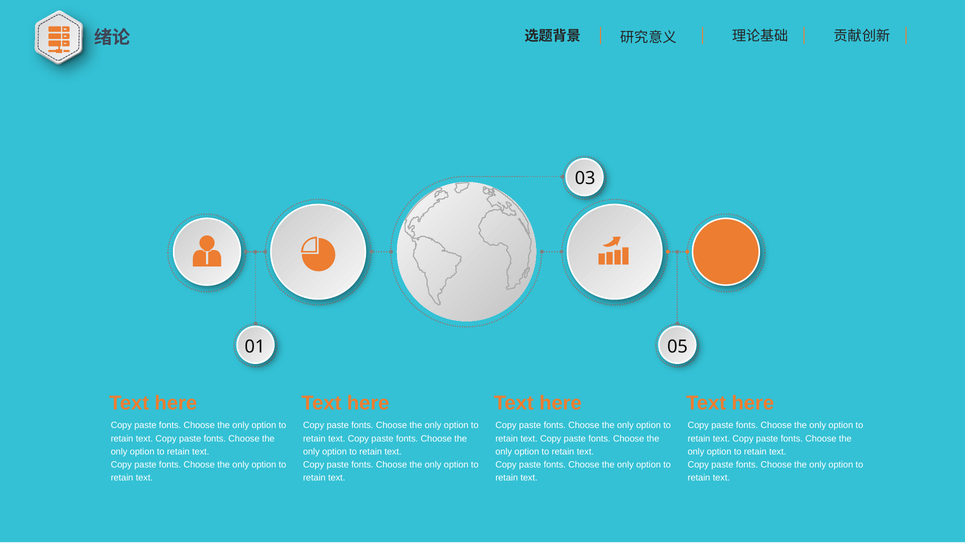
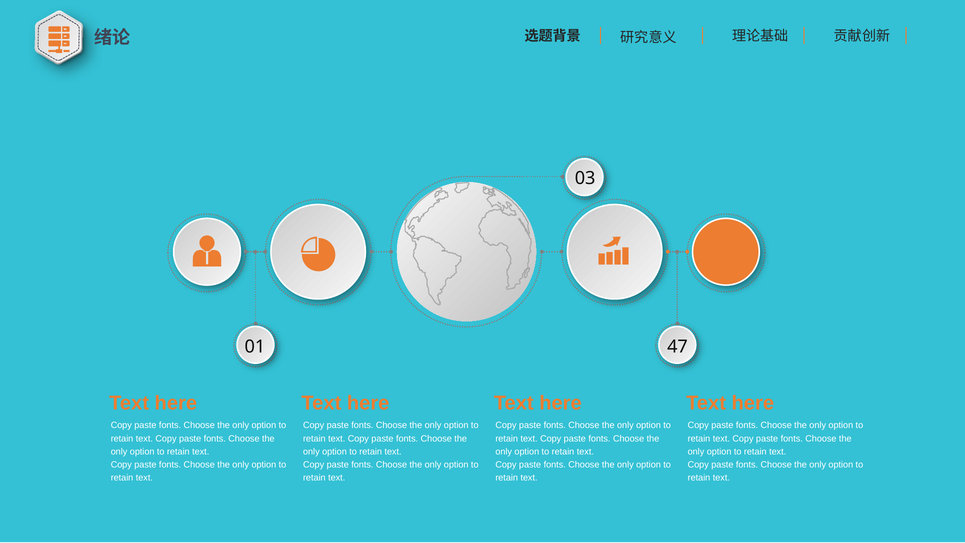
05: 05 -> 47
